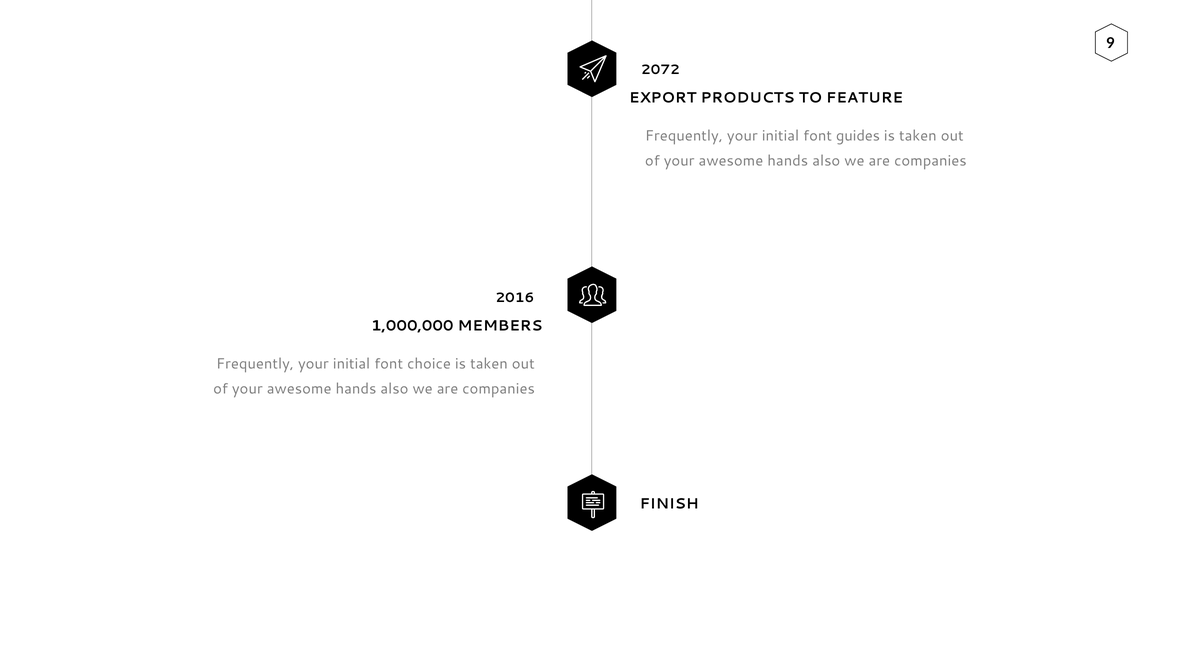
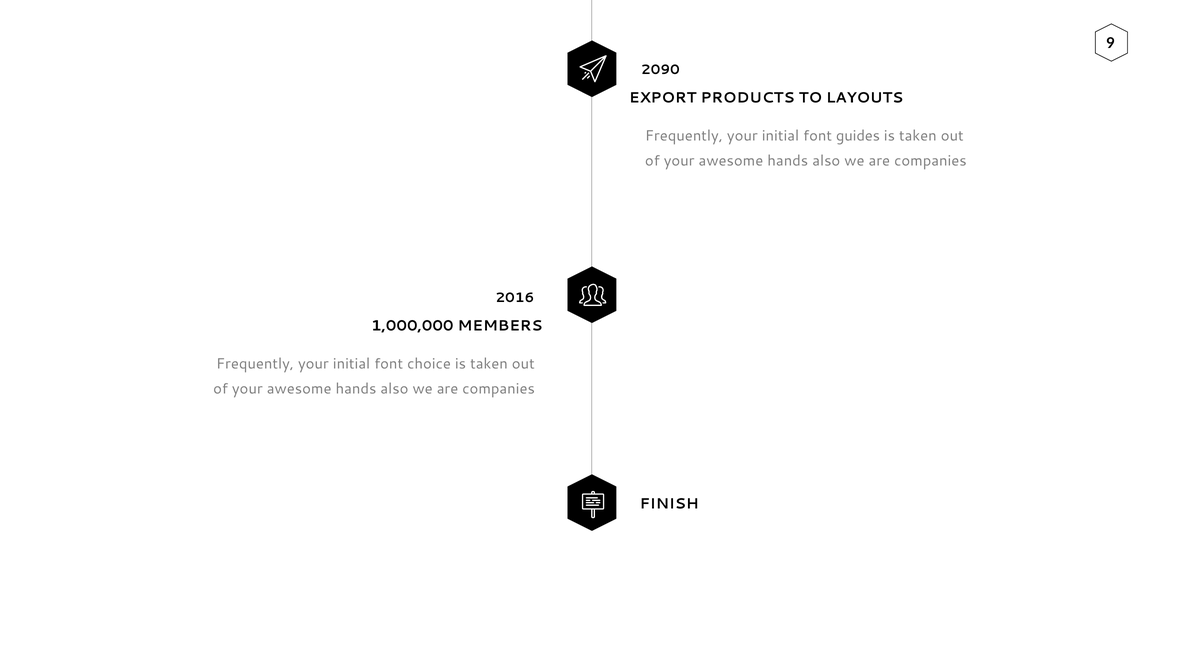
2072: 2072 -> 2090
FEATURE: FEATURE -> LAYOUTS
